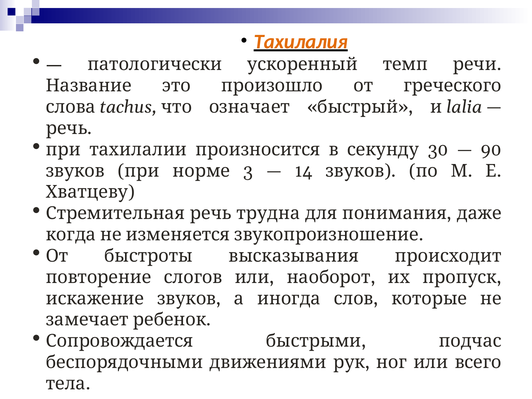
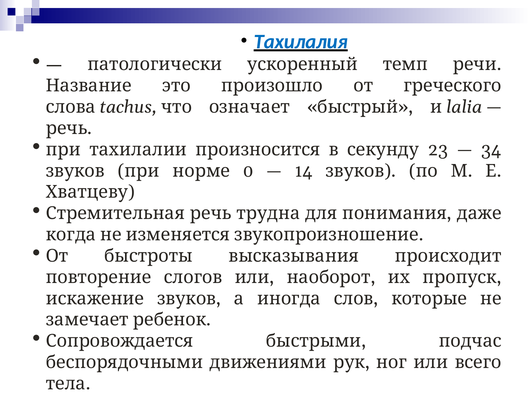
Тахилалия colour: orange -> blue
30: 30 -> 23
90: 90 -> 34
3: 3 -> 0
